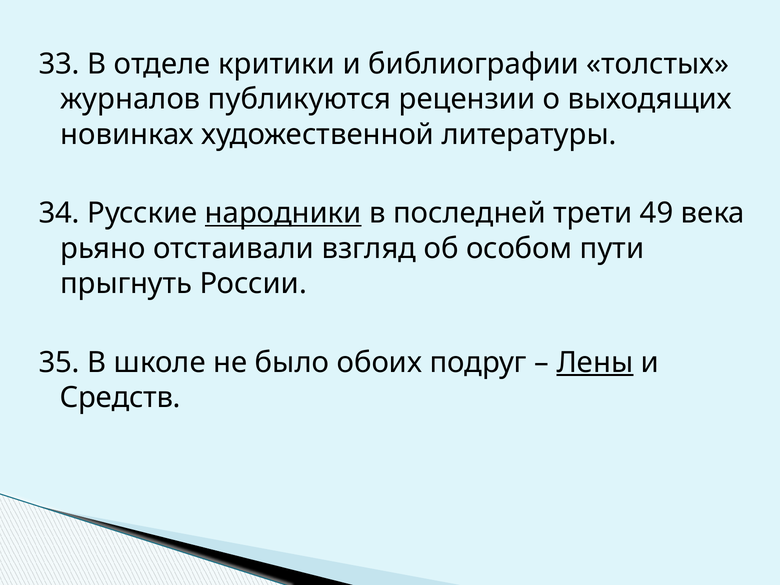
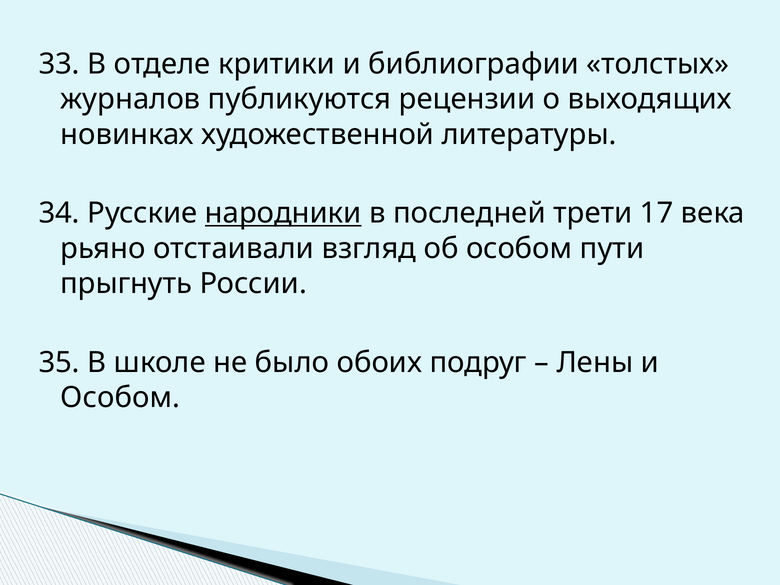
49: 49 -> 17
Лены underline: present -> none
Средств at (120, 398): Средств -> Особом
